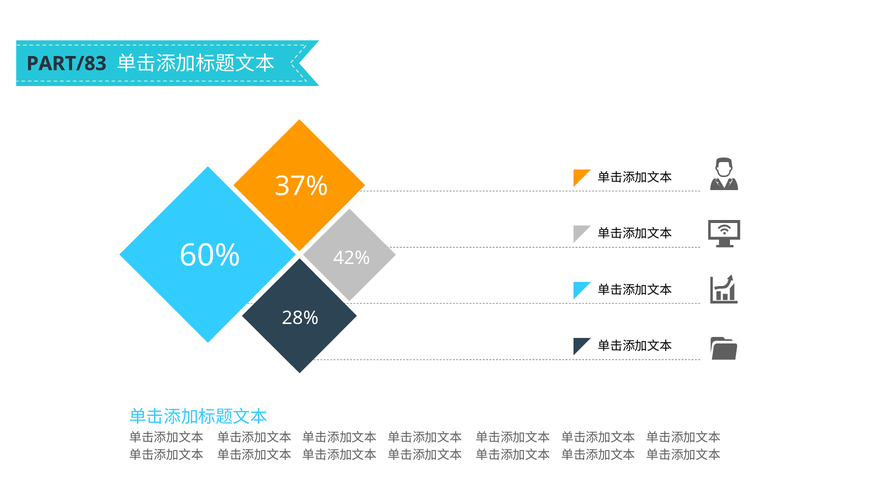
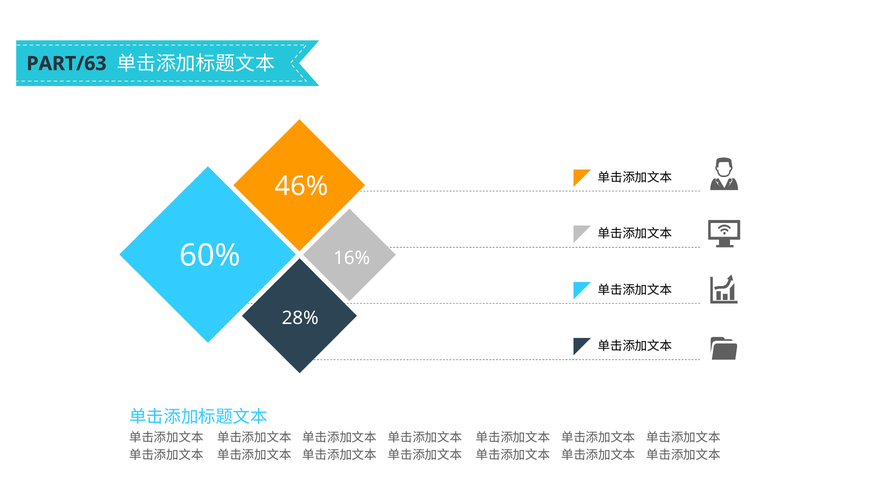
PART/83: PART/83 -> PART/63
37%: 37% -> 46%
42%: 42% -> 16%
